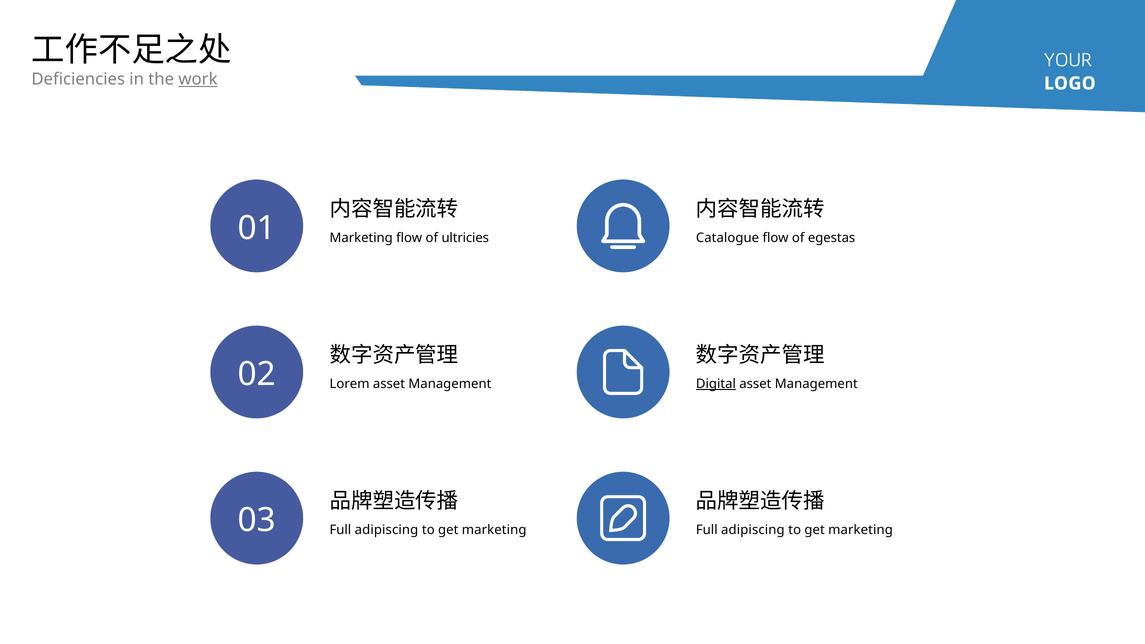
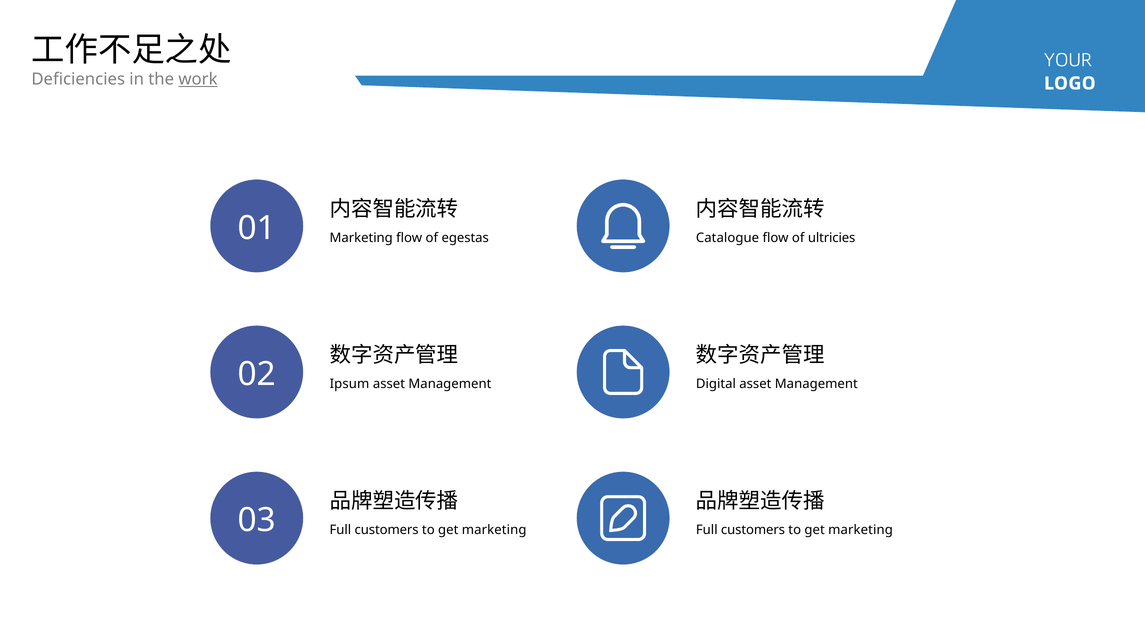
ultricies: ultricies -> egestas
egestas: egestas -> ultricies
Lorem: Lorem -> Ipsum
Digital underline: present -> none
adipiscing at (386, 530): adipiscing -> customers
adipiscing at (753, 530): adipiscing -> customers
